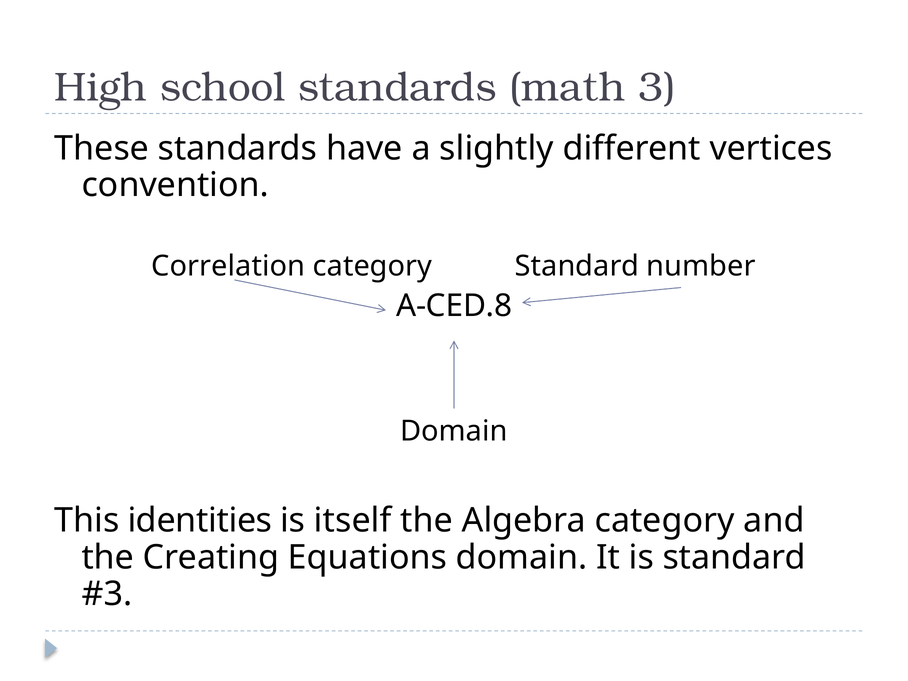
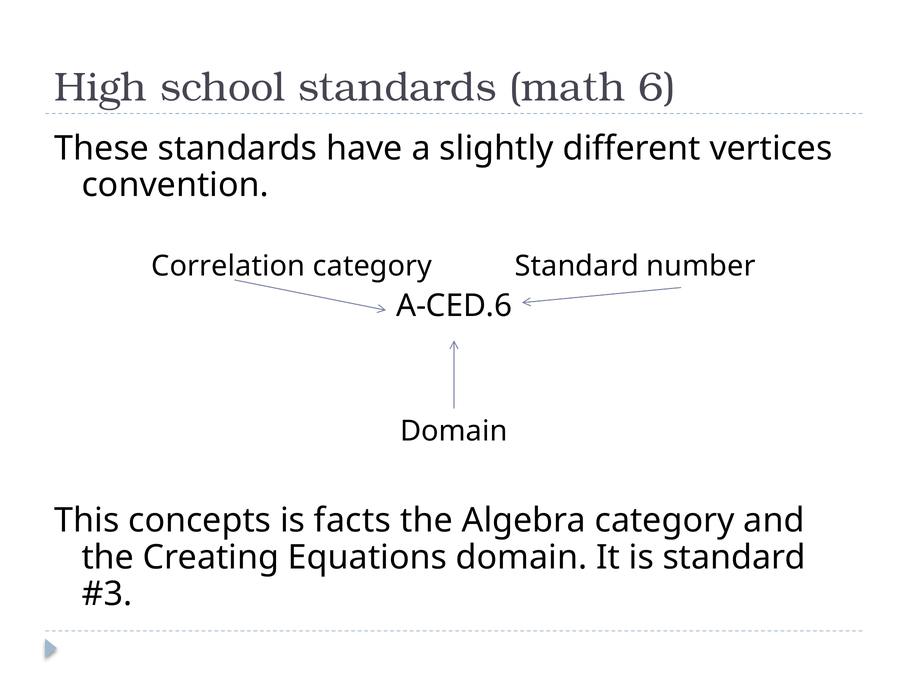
3: 3 -> 6
A-CED.8: A-CED.8 -> A-CED.6
identities: identities -> concepts
itself: itself -> facts
